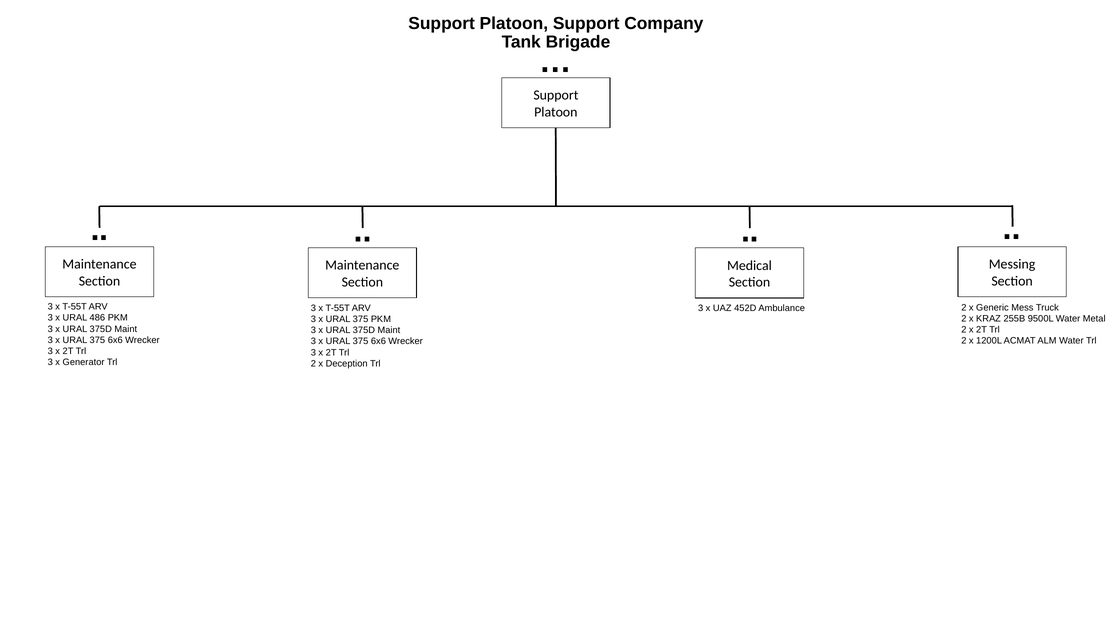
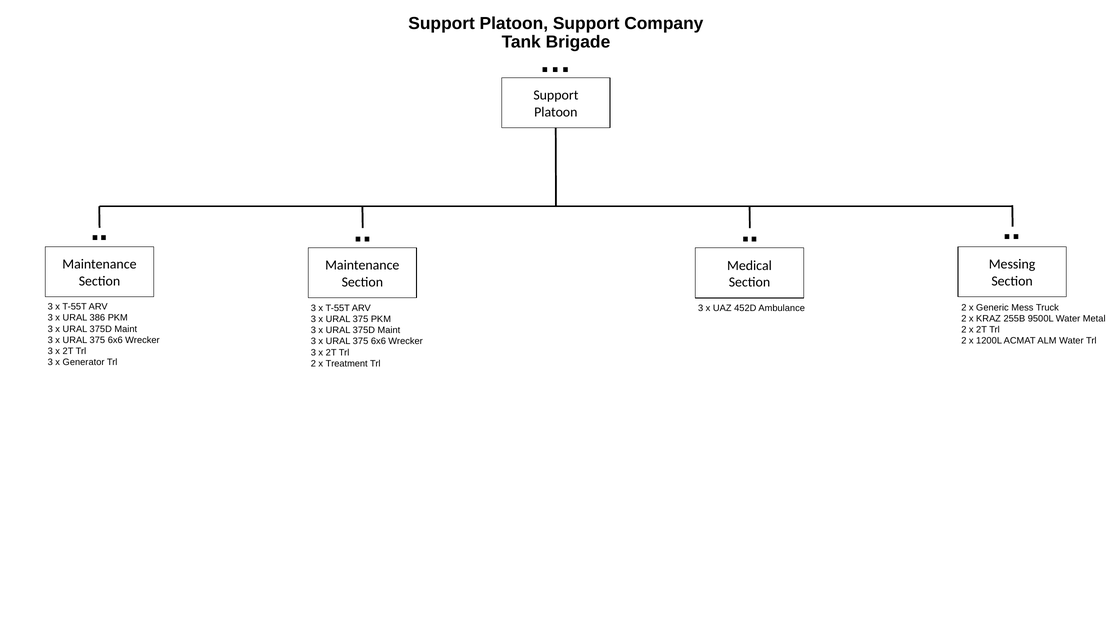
486: 486 -> 386
Deception: Deception -> Treatment
